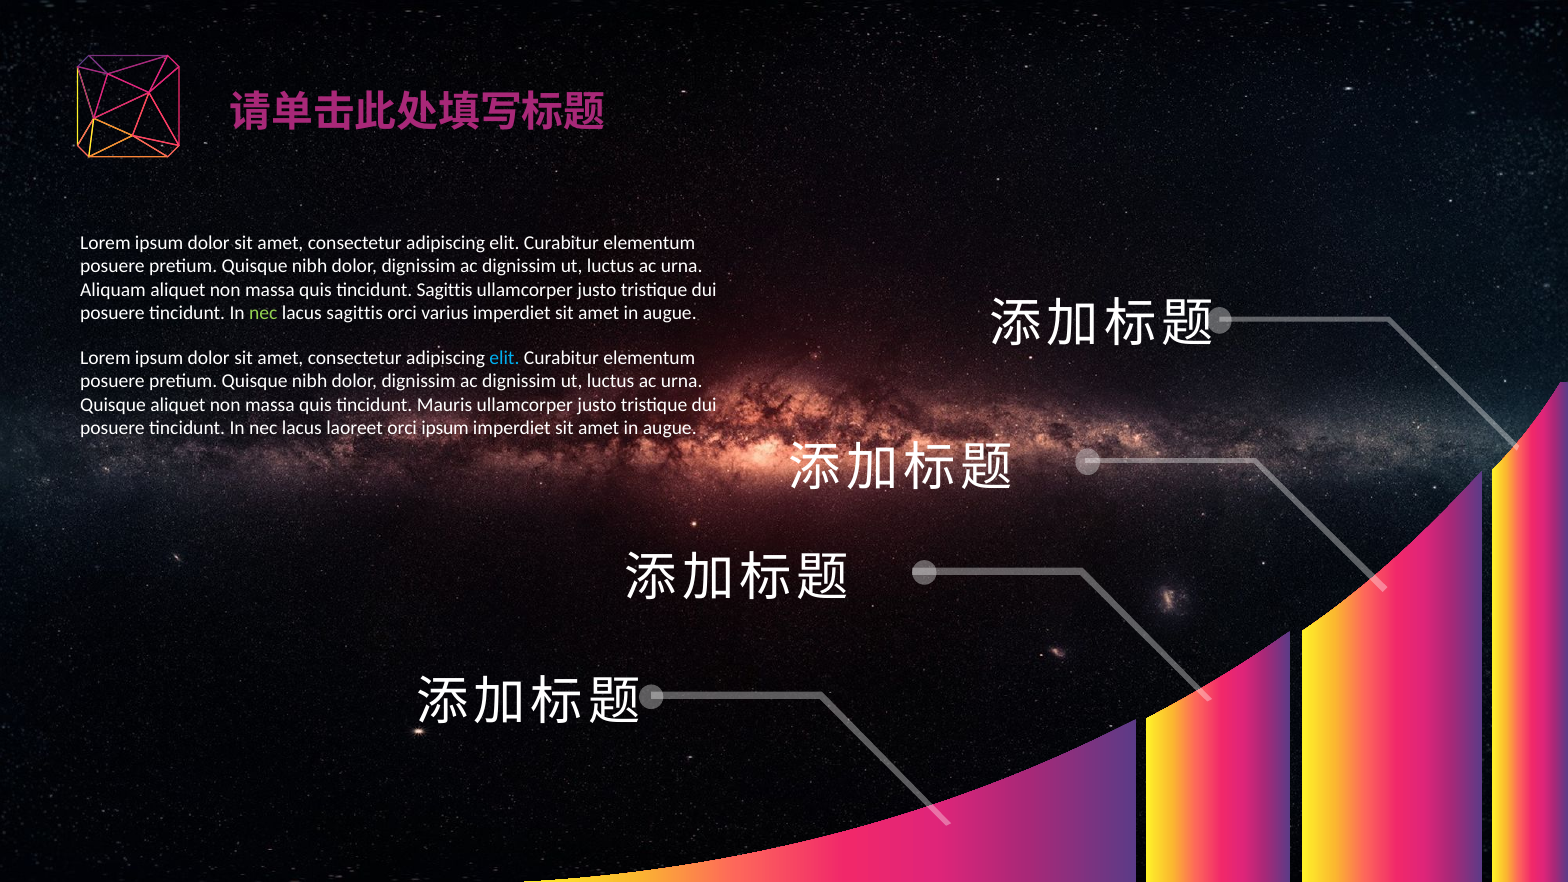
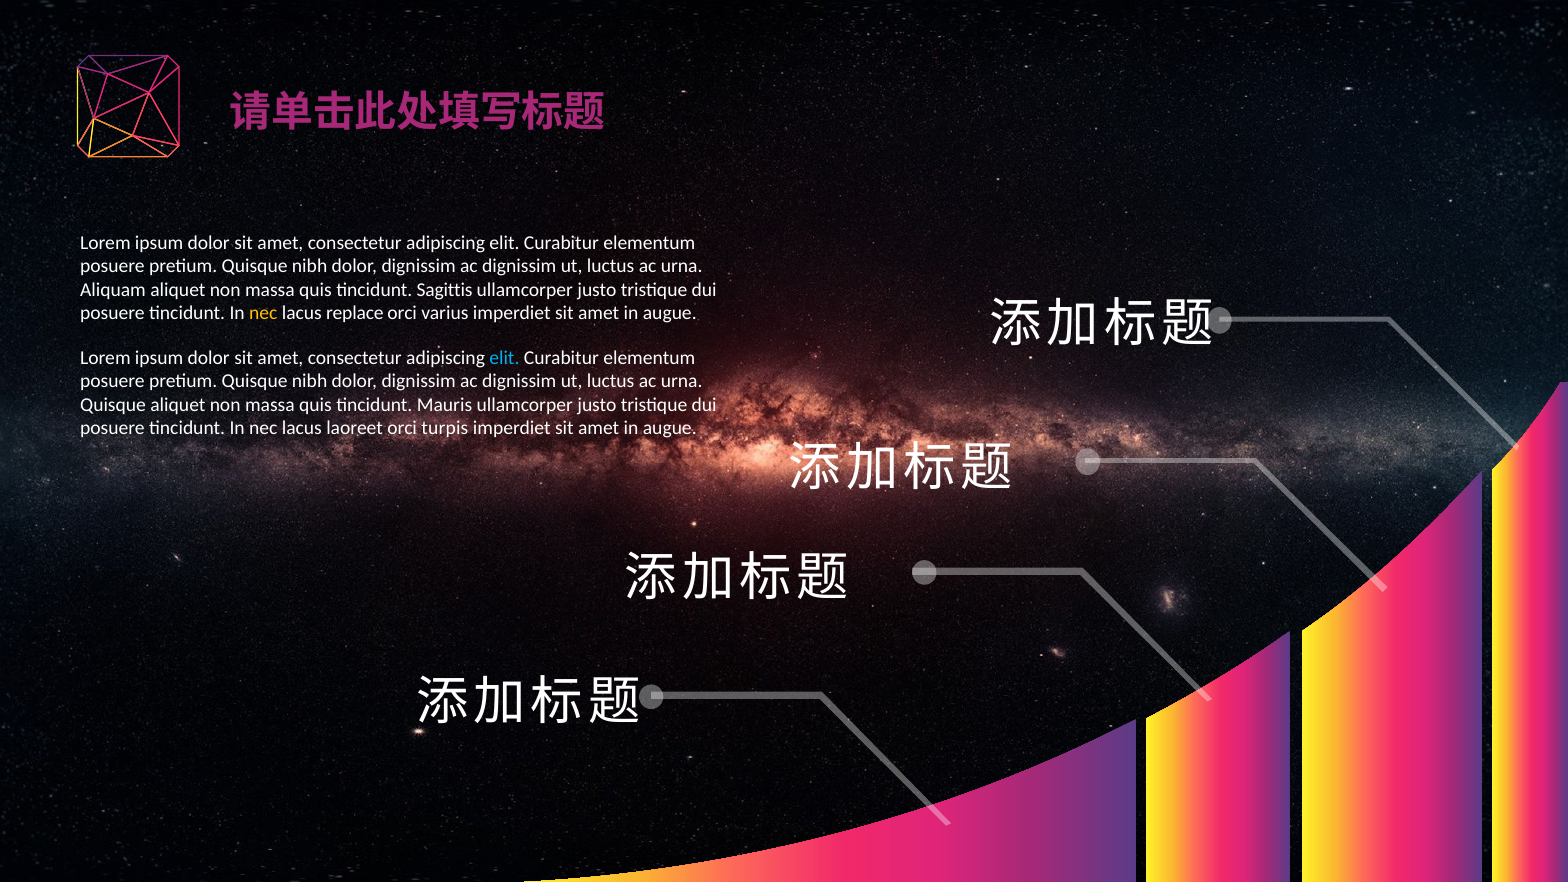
nec at (263, 313) colour: light green -> yellow
lacus sagittis: sagittis -> replace
orci ipsum: ipsum -> turpis
